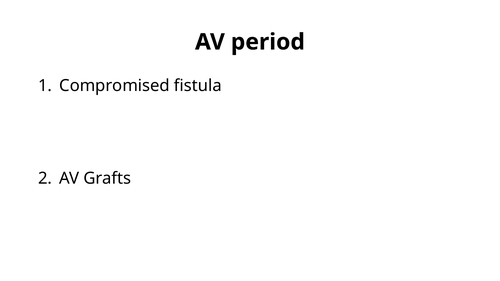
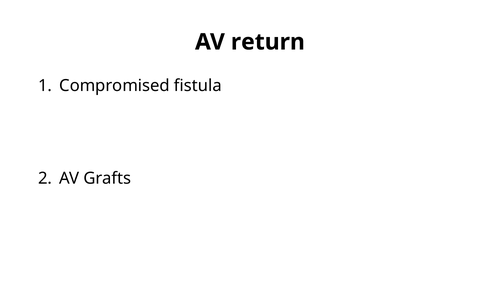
period: period -> return
